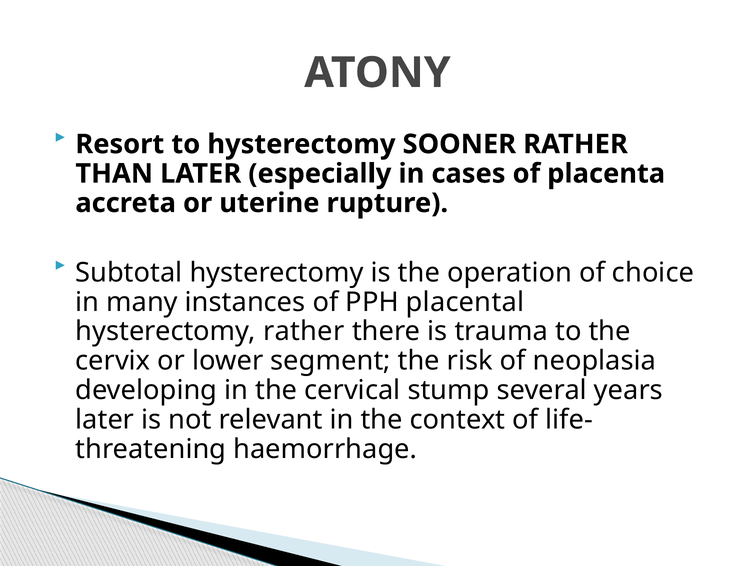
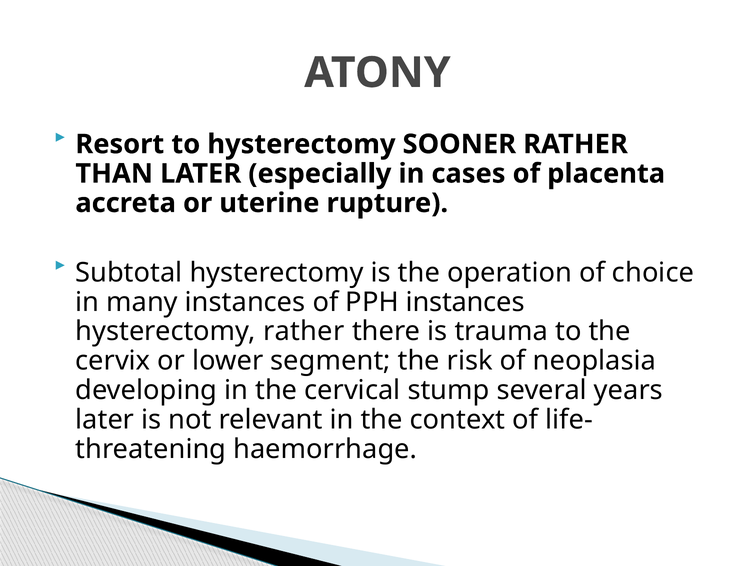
PPH placental: placental -> instances
